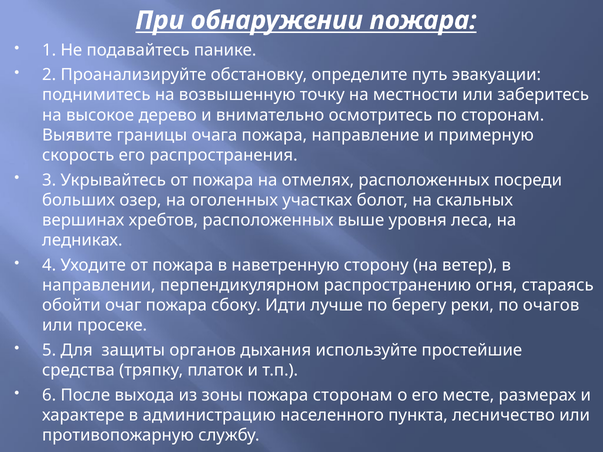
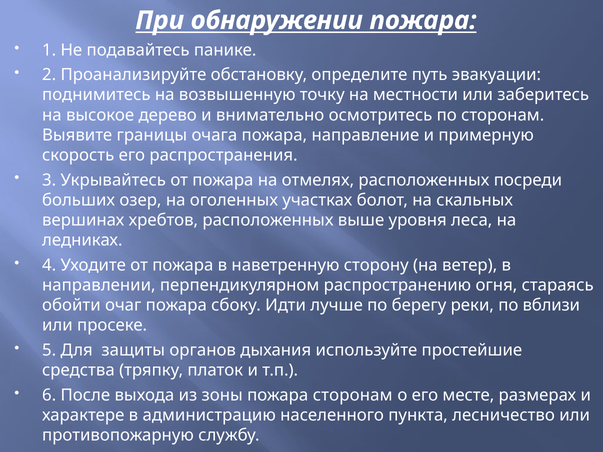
очагов: очагов -> вблизи
